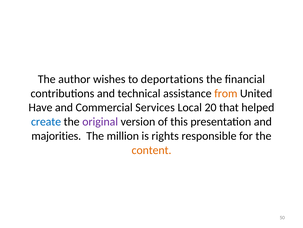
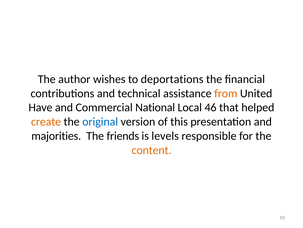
Services: Services -> National
20: 20 -> 46
create colour: blue -> orange
original colour: purple -> blue
million: million -> friends
rights: rights -> levels
